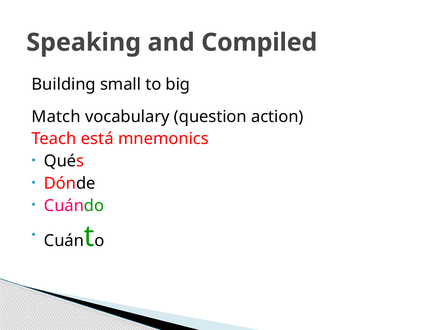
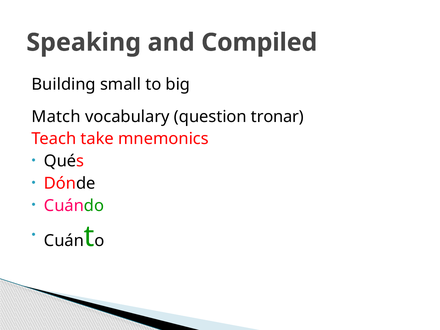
action: action -> tronar
está: está -> take
